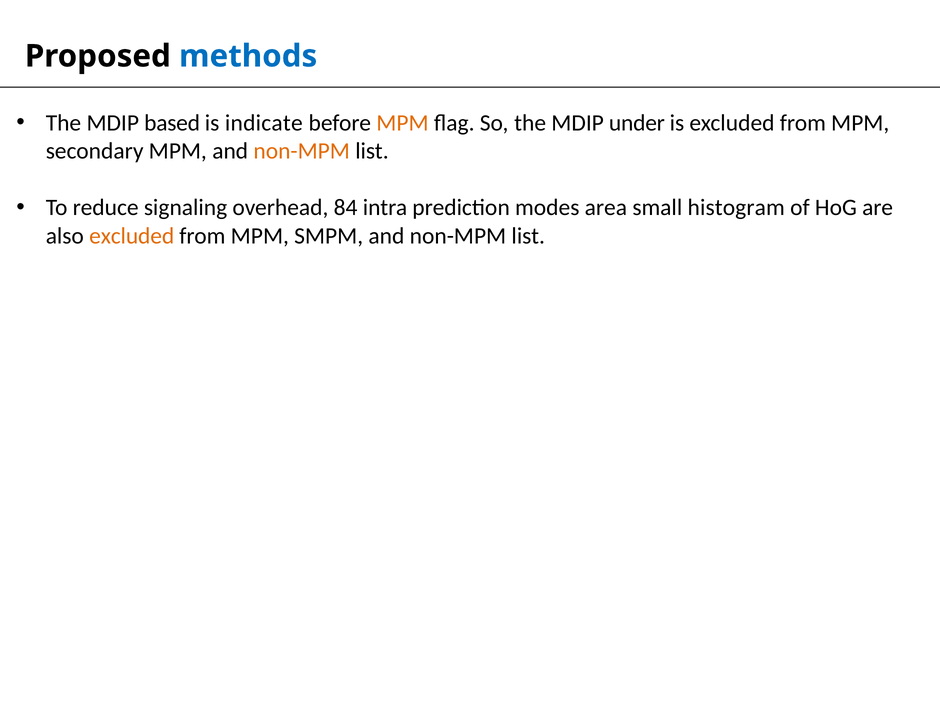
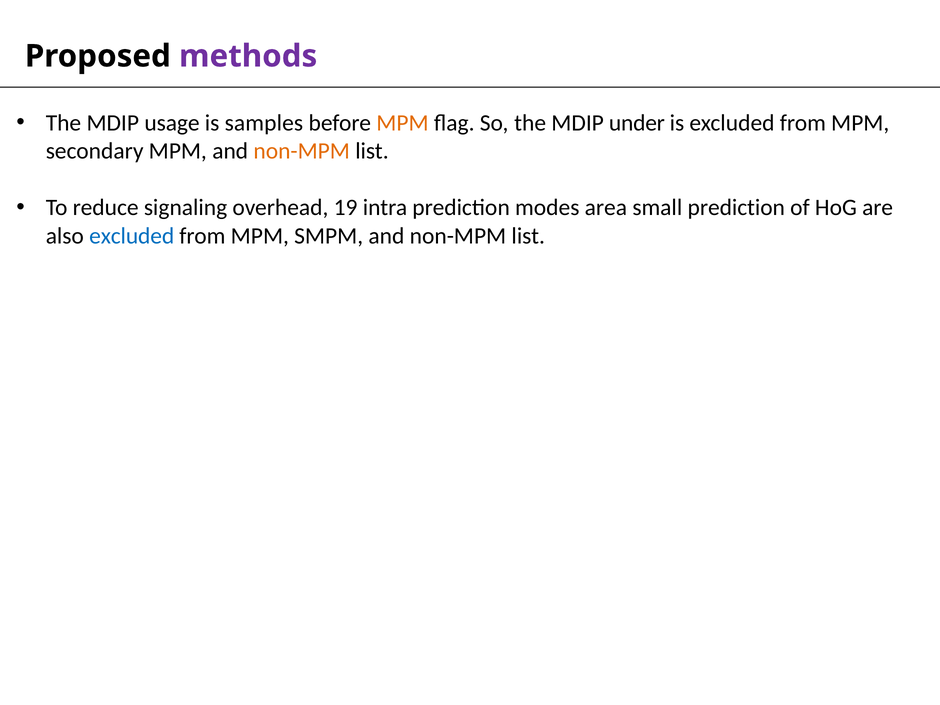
methods colour: blue -> purple
based: based -> usage
indicate: indicate -> samples
84: 84 -> 19
small histogram: histogram -> prediction
excluded at (132, 236) colour: orange -> blue
